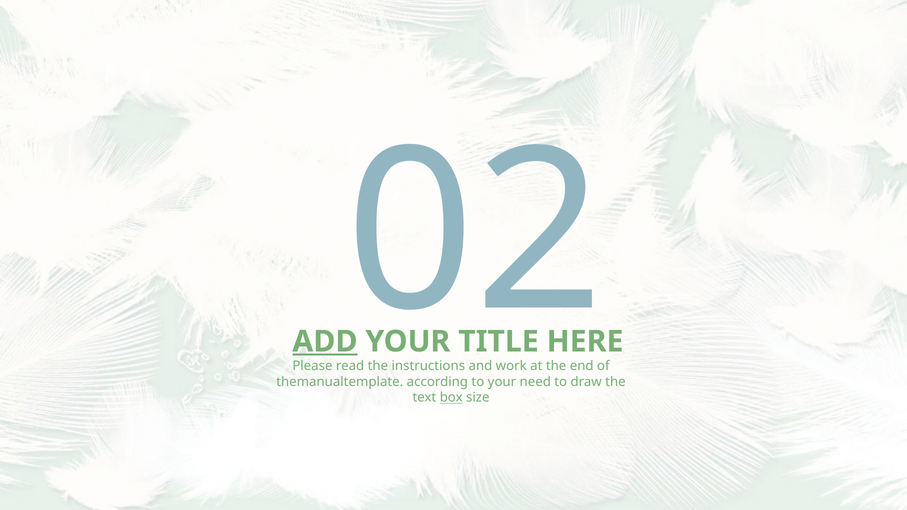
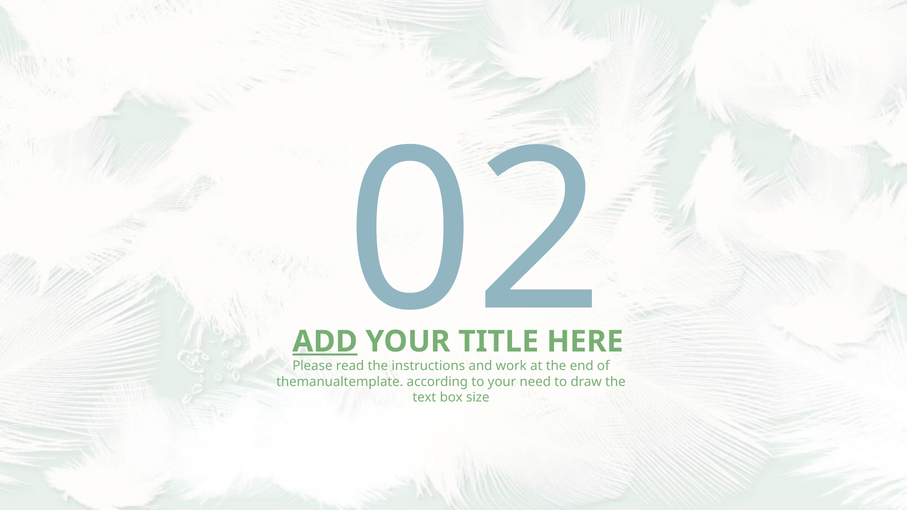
box underline: present -> none
